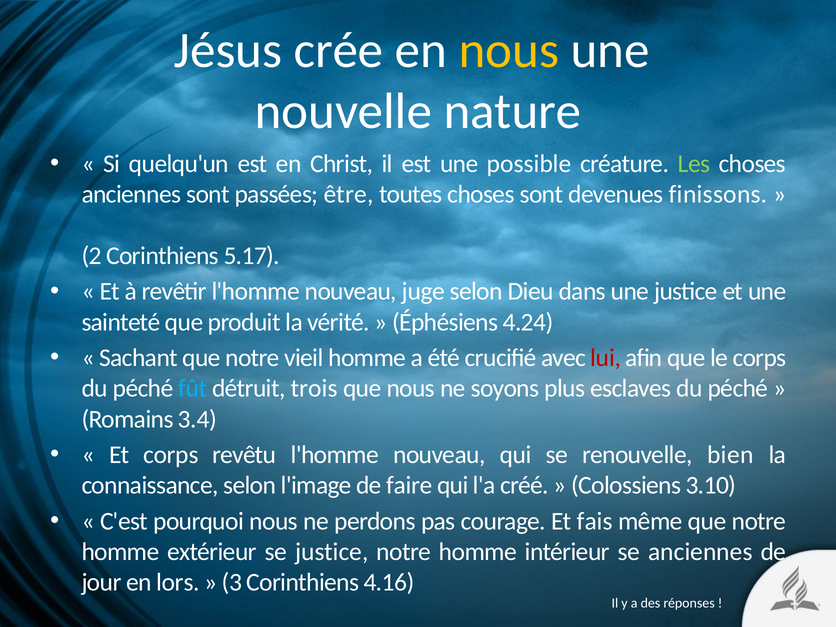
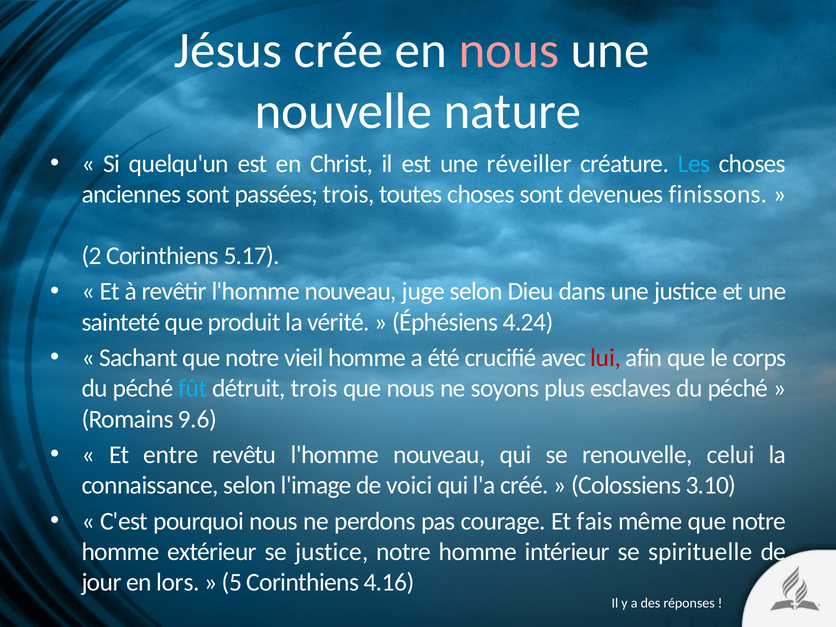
nous at (509, 50) colour: yellow -> pink
possible: possible -> réveiller
Les colour: light green -> light blue
passées être: être -> trois
3.4: 3.4 -> 9.6
Et corps: corps -> entre
bien: bien -> celui
faire: faire -> voici
se anciennes: anciennes -> spirituelle
3: 3 -> 5
